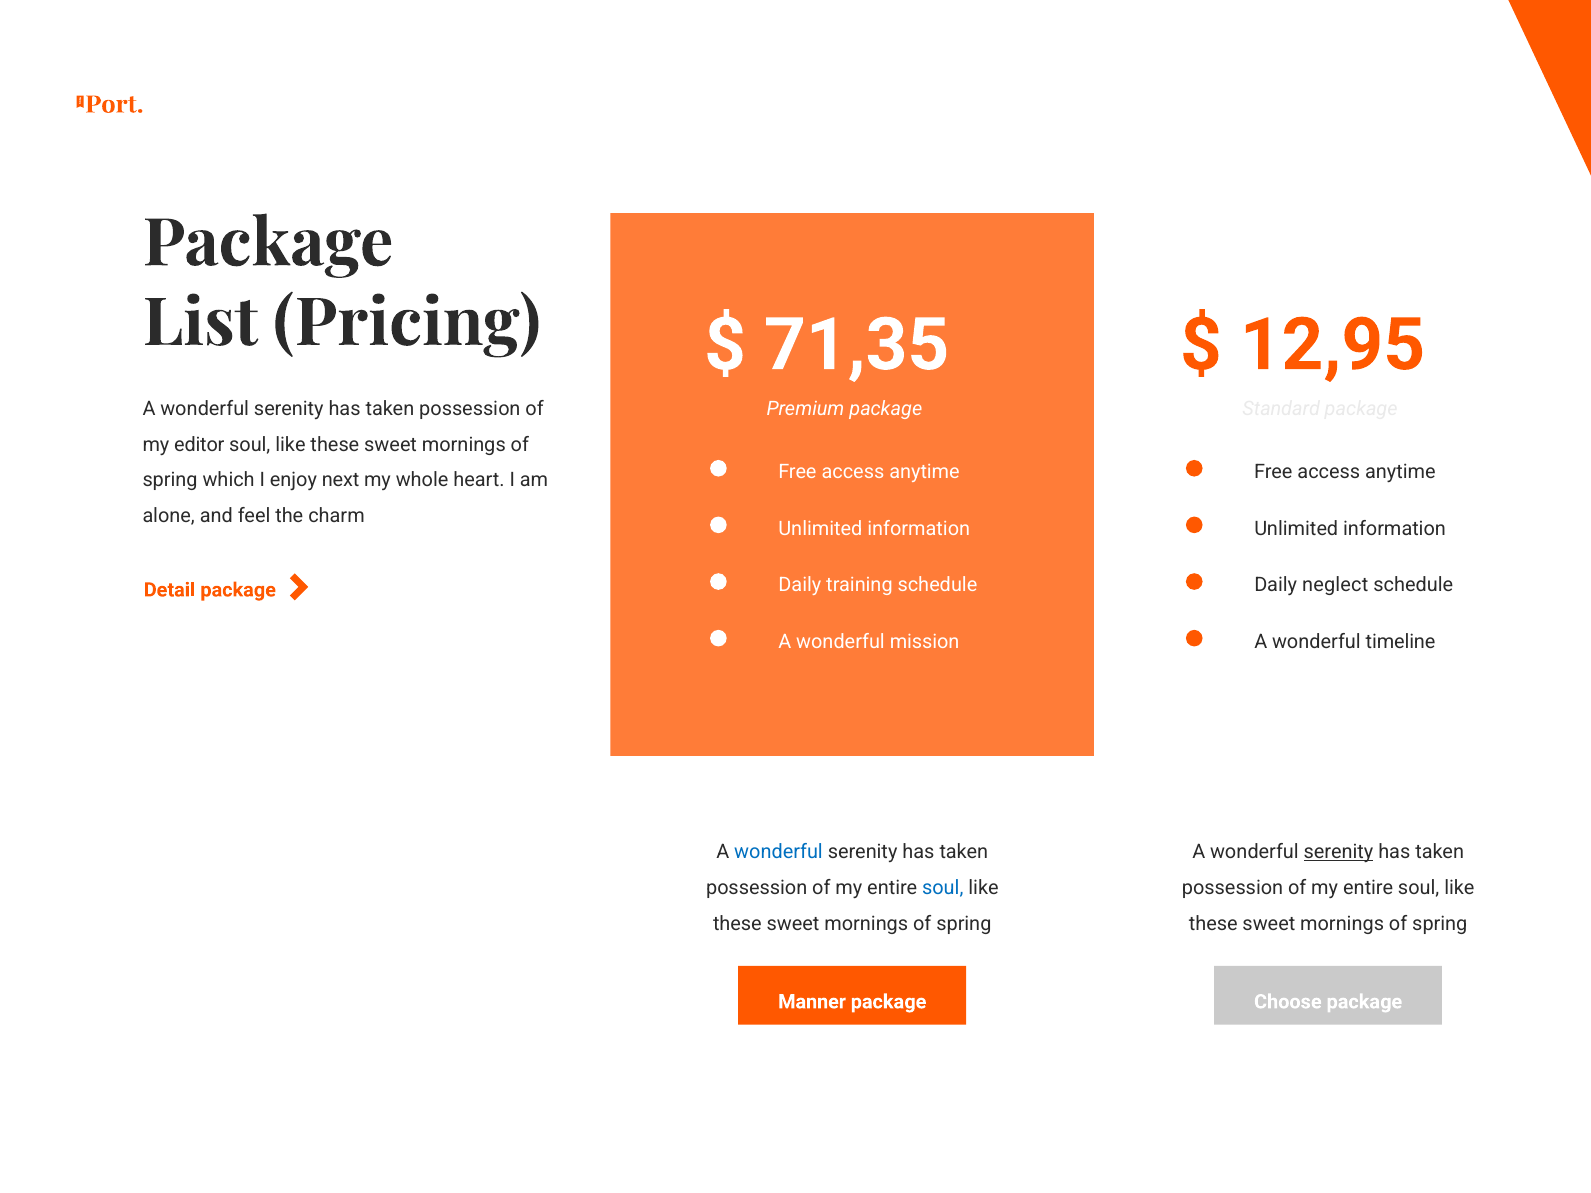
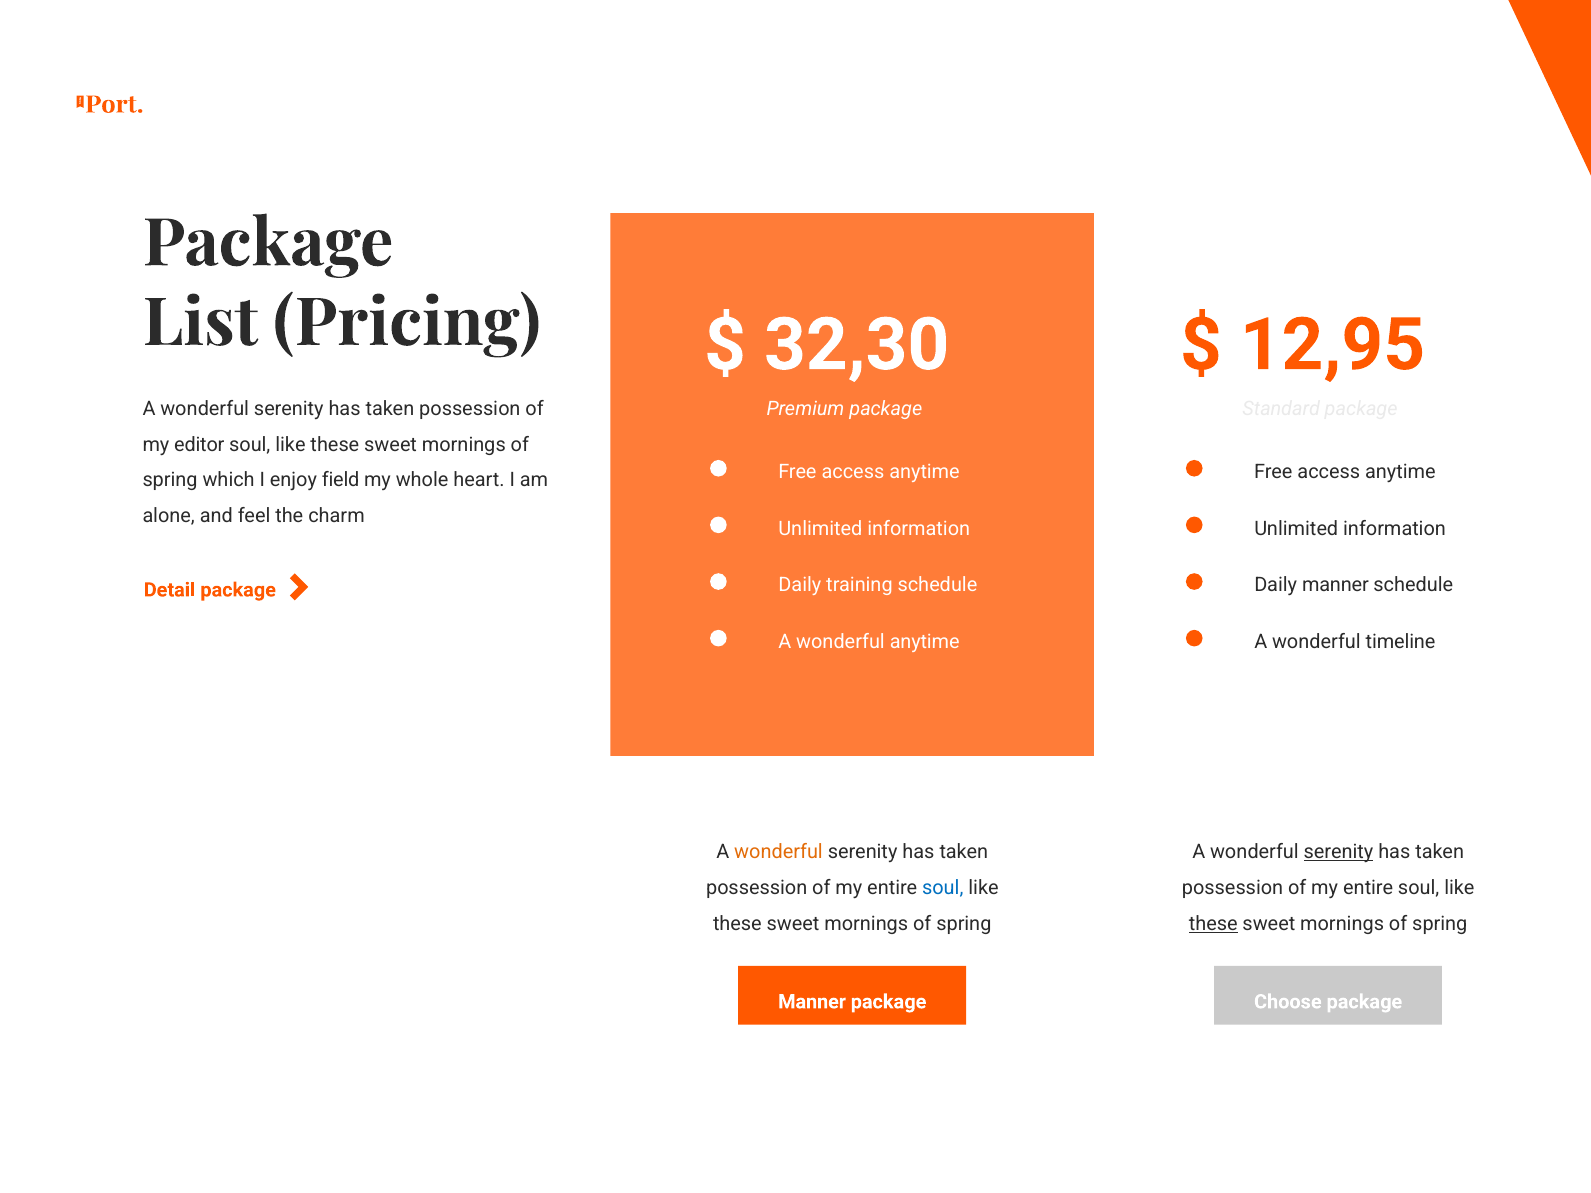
71,35: 71,35 -> 32,30
next: next -> field
Daily neglect: neglect -> manner
wonderful mission: mission -> anytime
wonderful at (779, 852) colour: blue -> orange
these at (1213, 924) underline: none -> present
